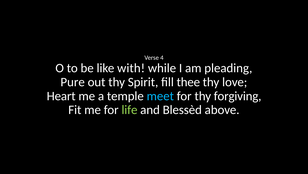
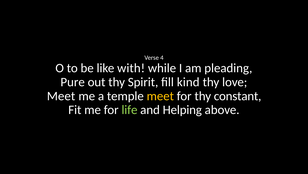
thee: thee -> kind
Heart at (61, 96): Heart -> Meet
meet at (160, 96) colour: light blue -> yellow
forgiving: forgiving -> constant
Blessèd: Blessèd -> Helping
